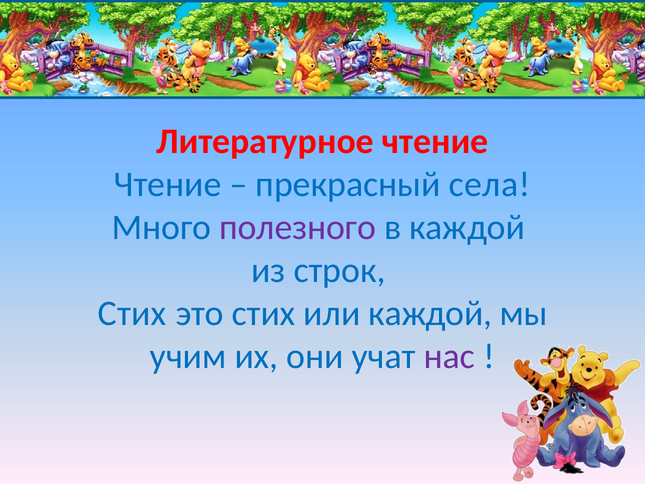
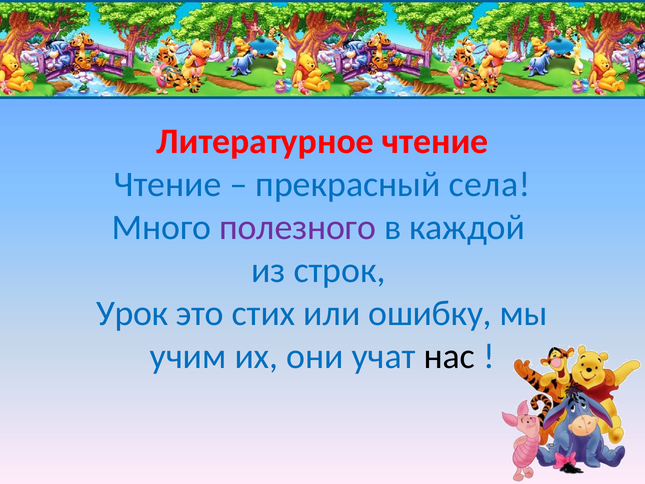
Стих at (132, 313): Стих -> Урок
или каждой: каждой -> ошибку
нас colour: purple -> black
